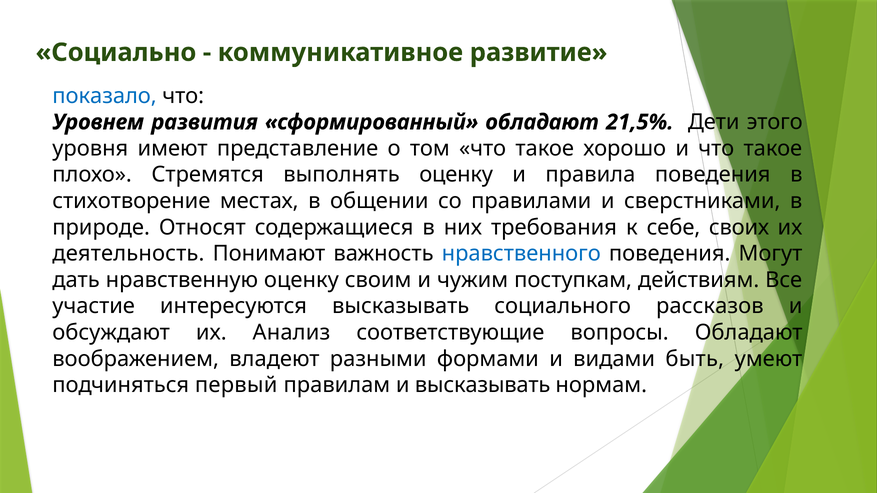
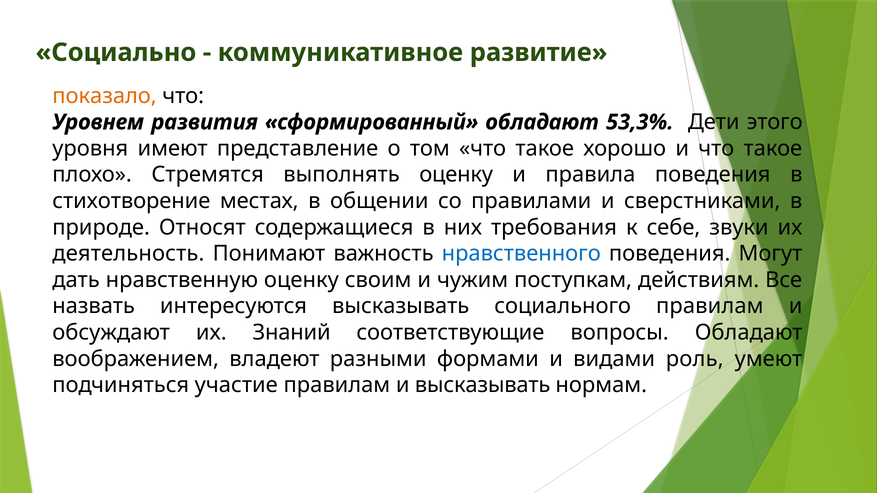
показало colour: blue -> orange
21,5%: 21,5% -> 53,3%
своих: своих -> звуки
участие: участие -> назвать
социального рассказов: рассказов -> правилам
Анализ: Анализ -> Знаний
быть: быть -> роль
первый: первый -> участие
